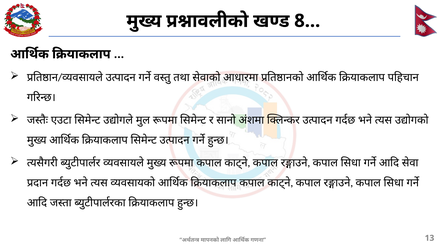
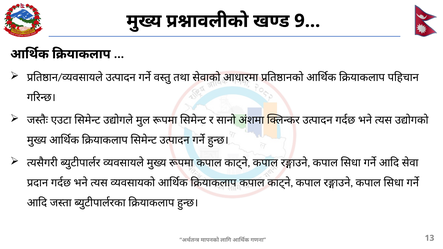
8: 8 -> 9
